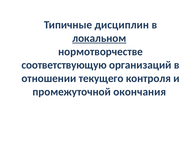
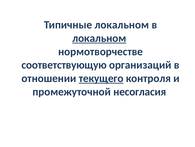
Типичные дисциплин: дисциплин -> локальном
текущего underline: none -> present
окончания: окончания -> несогласия
